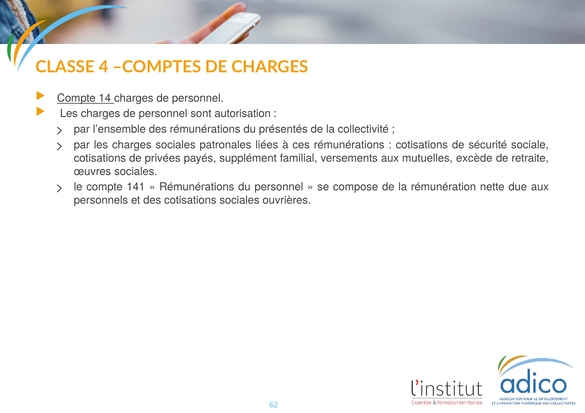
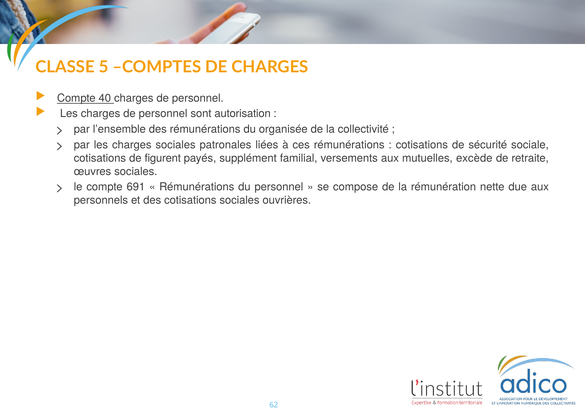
4: 4 -> 5
14: 14 -> 40
présentés: présentés -> organisée
privées: privées -> figurent
141: 141 -> 691
